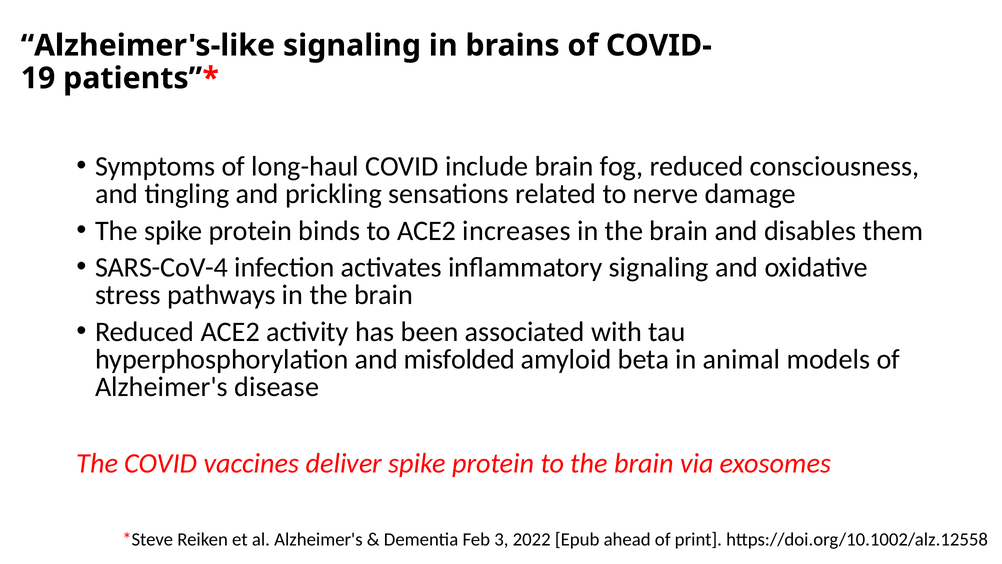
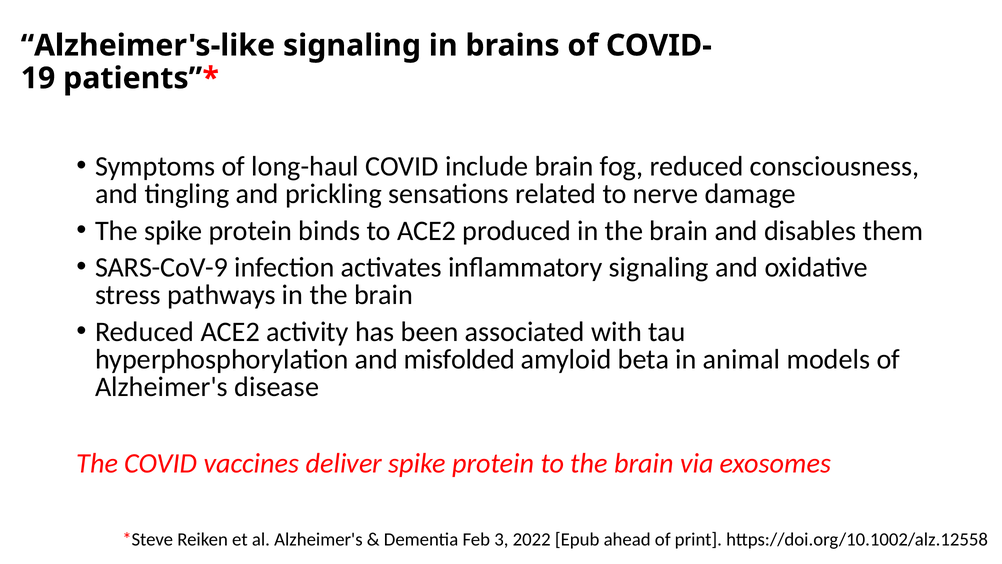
increases: increases -> produced
SARS-CoV-4: SARS-CoV-4 -> SARS-CoV-9
